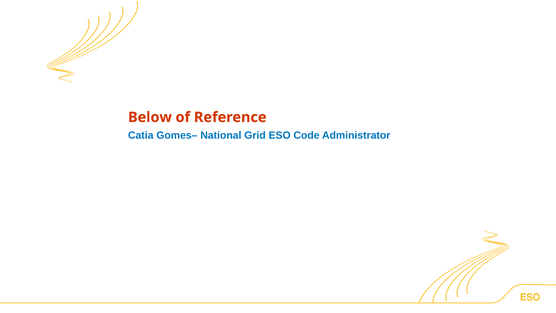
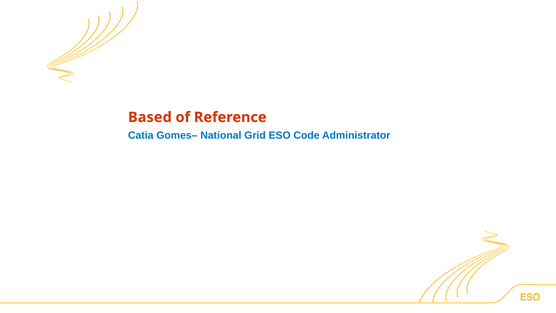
Below: Below -> Based
